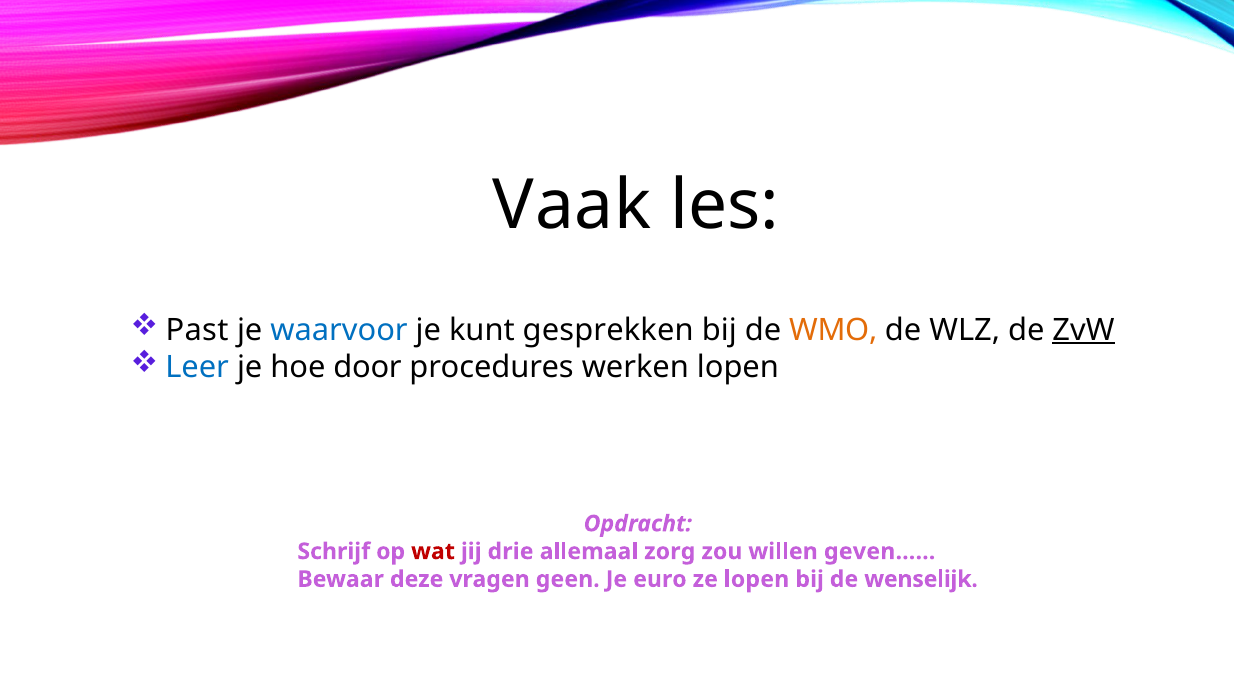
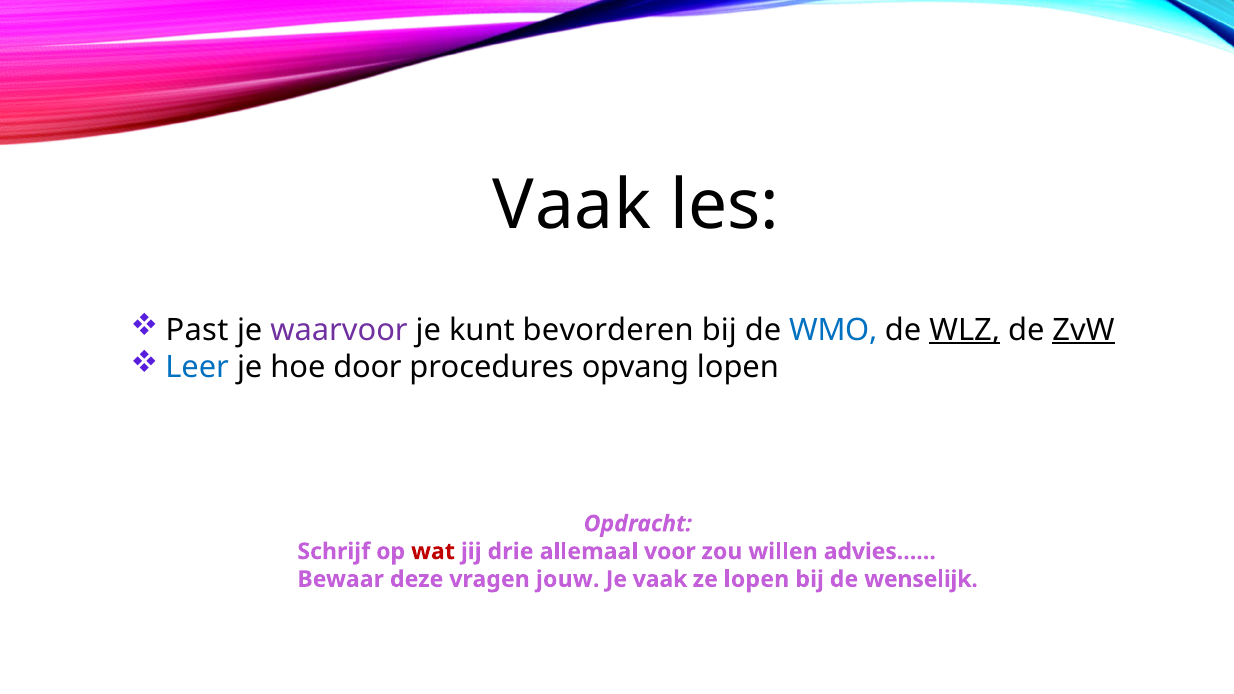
waarvoor colour: blue -> purple
gesprekken: gesprekken -> bevorderen
WMO colour: orange -> blue
WLZ underline: none -> present
werken: werken -> opvang
zorg: zorg -> voor
geven……: geven…… -> advies……
geen: geen -> jouw
Je euro: euro -> vaak
